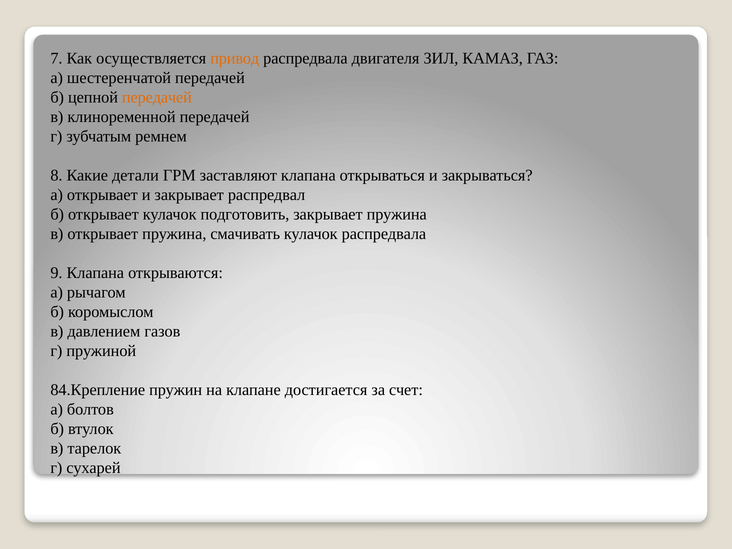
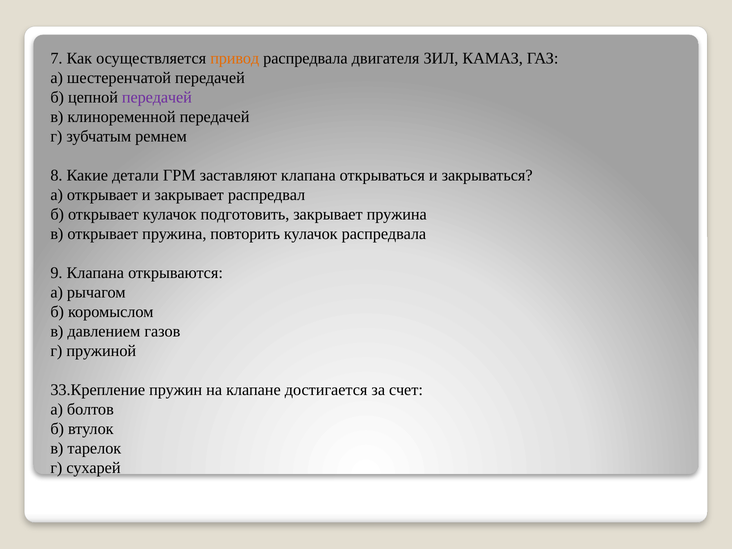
передачей at (157, 97) colour: orange -> purple
смачивать: смачивать -> повторить
84.Крепление: 84.Крепление -> 33.Крепление
